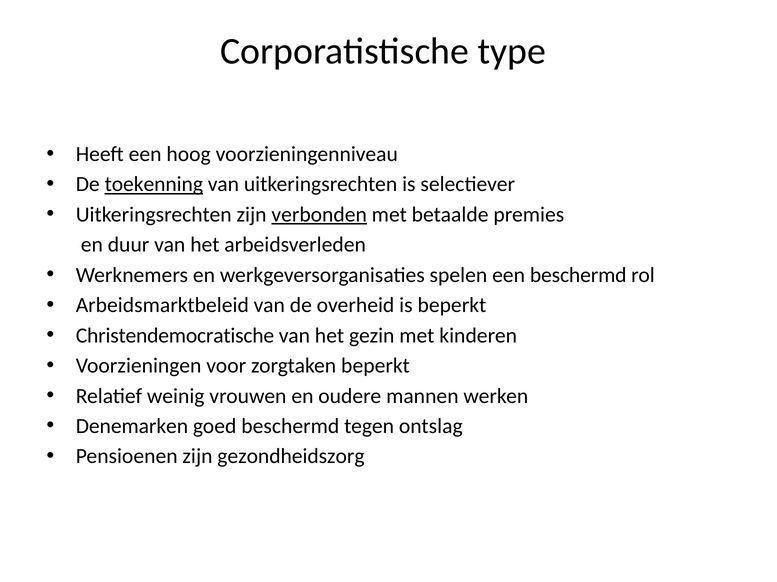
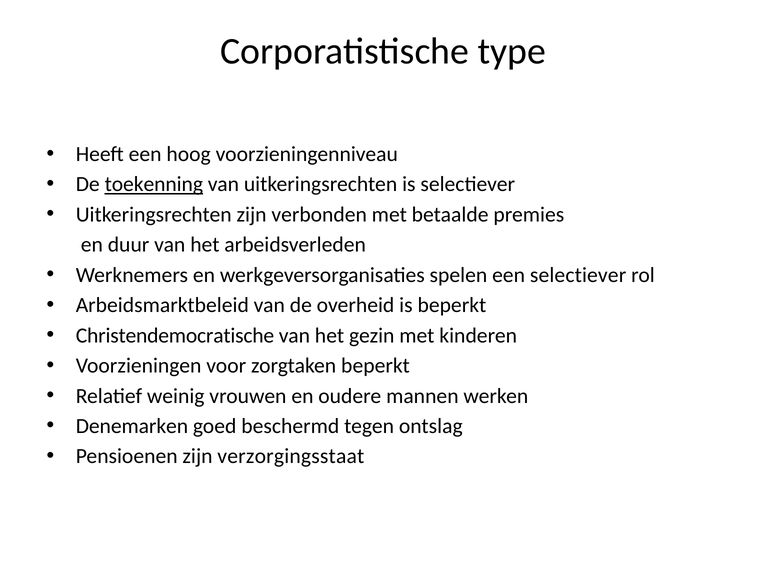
verbonden underline: present -> none
een beschermd: beschermd -> selectiever
gezondheidszorg: gezondheidszorg -> verzorgingsstaat
